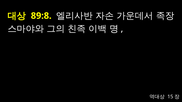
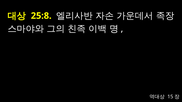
89:8: 89:8 -> 25:8
